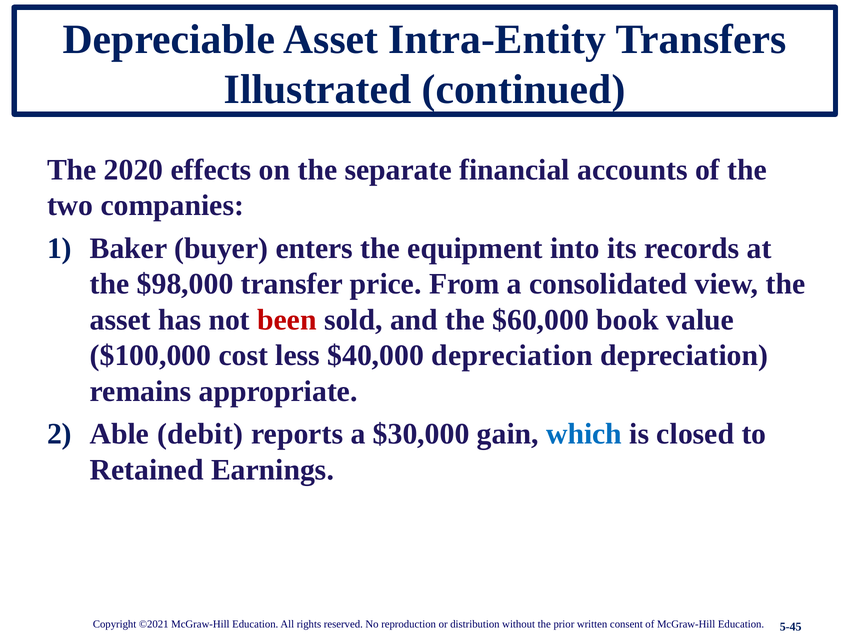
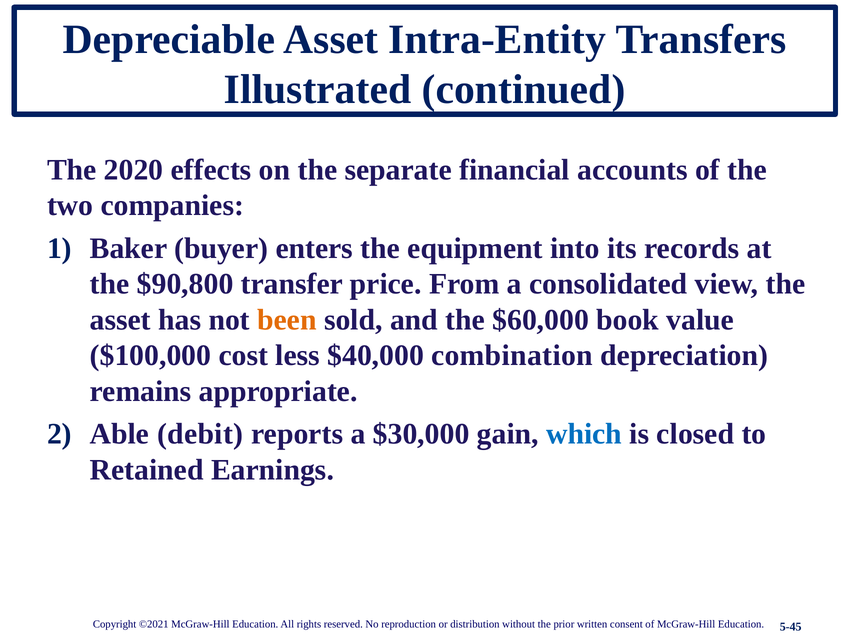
$98,000: $98,000 -> $90,800
been colour: red -> orange
$40,000 depreciation: depreciation -> combination
